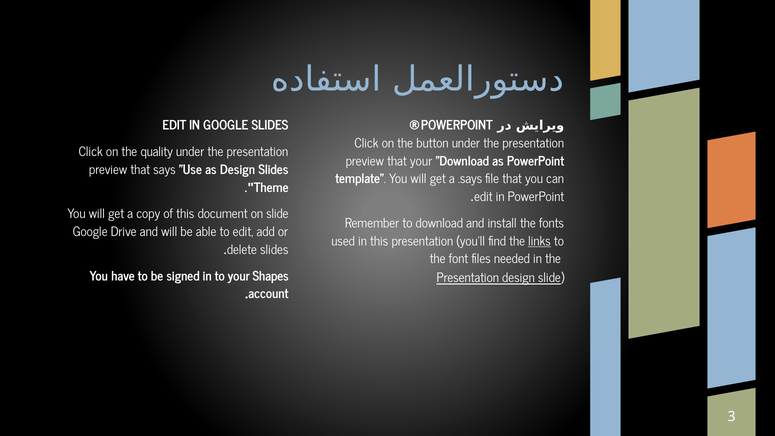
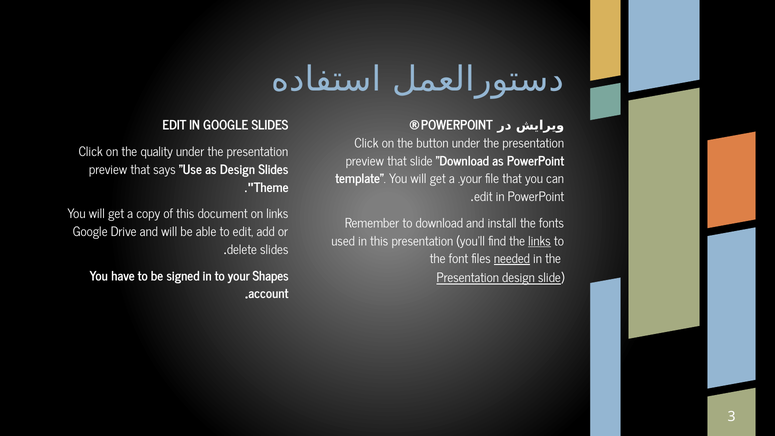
that your: your -> slide
.says: .says -> .your
on slide: slide -> links
needed underline: none -> present
